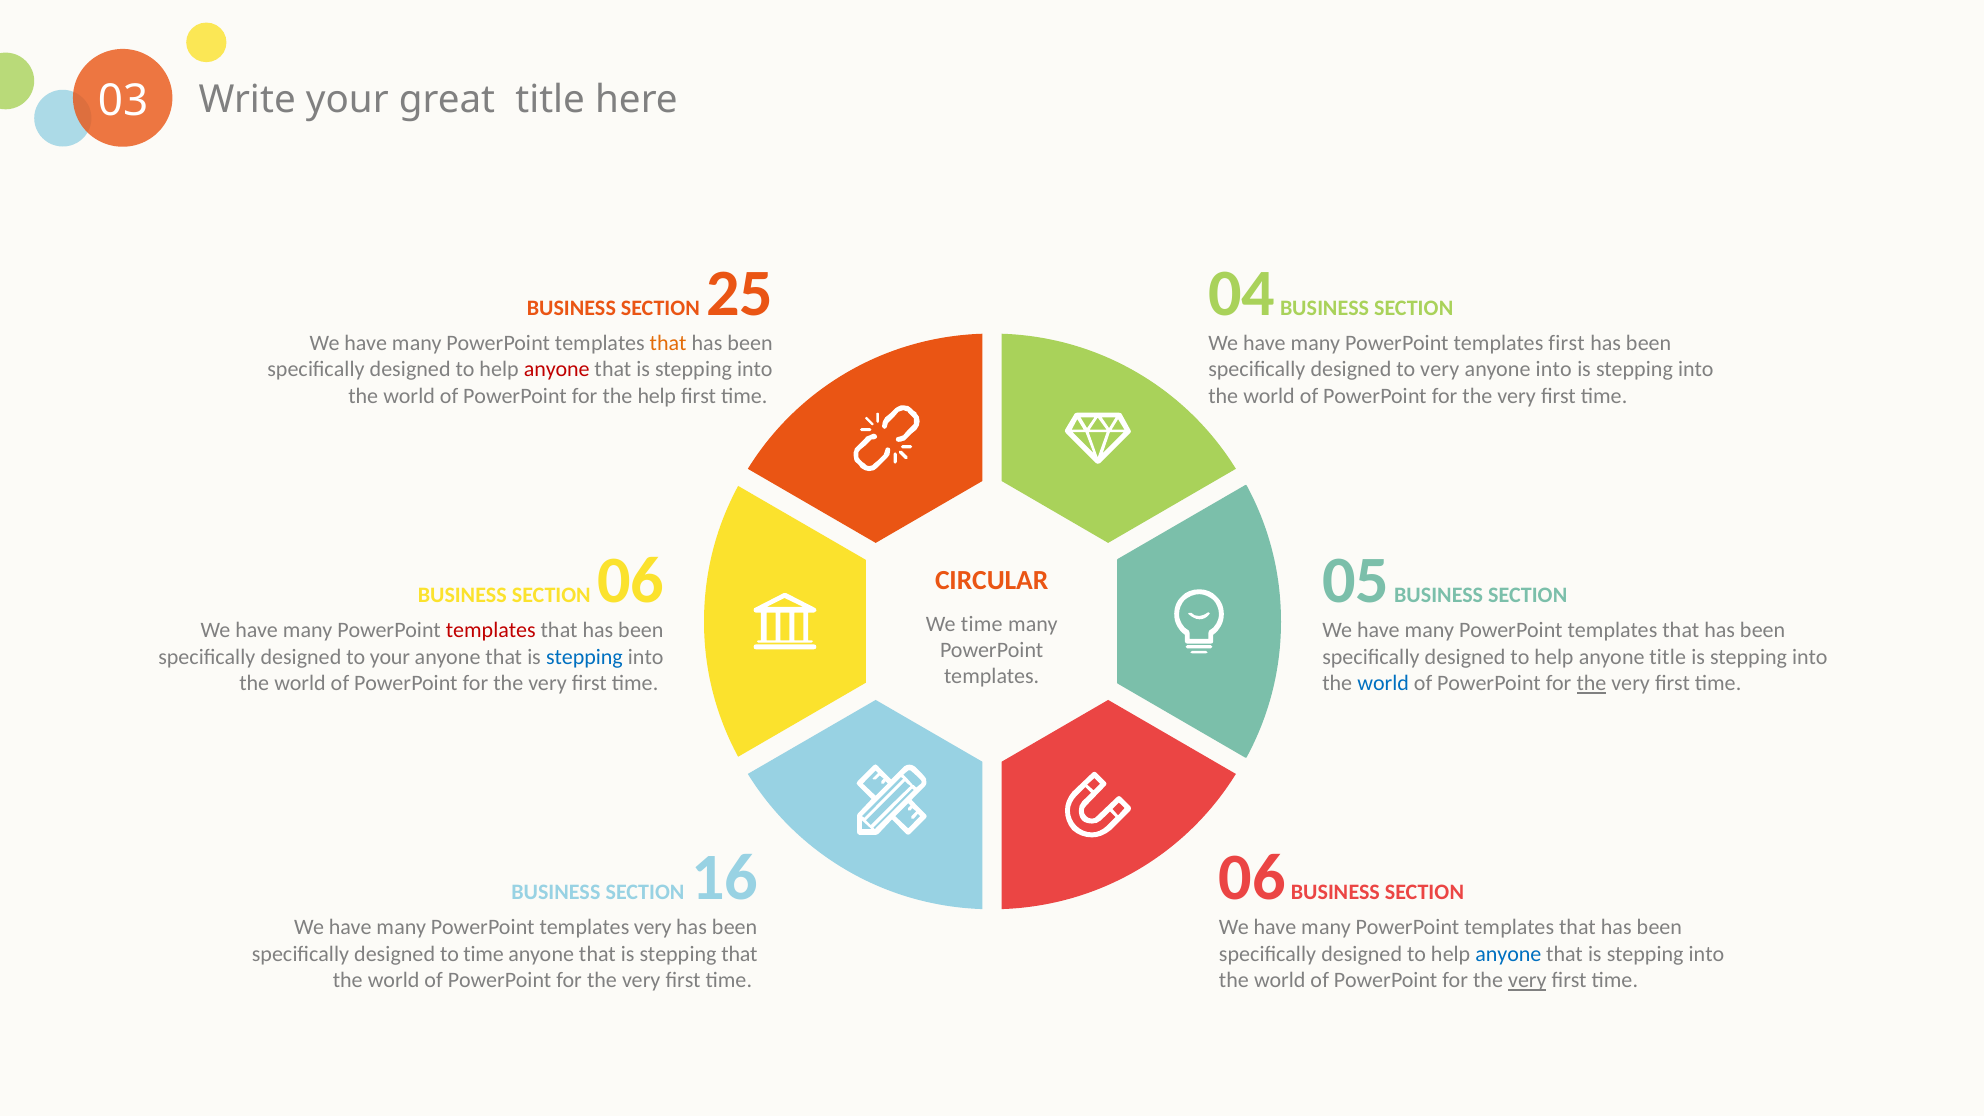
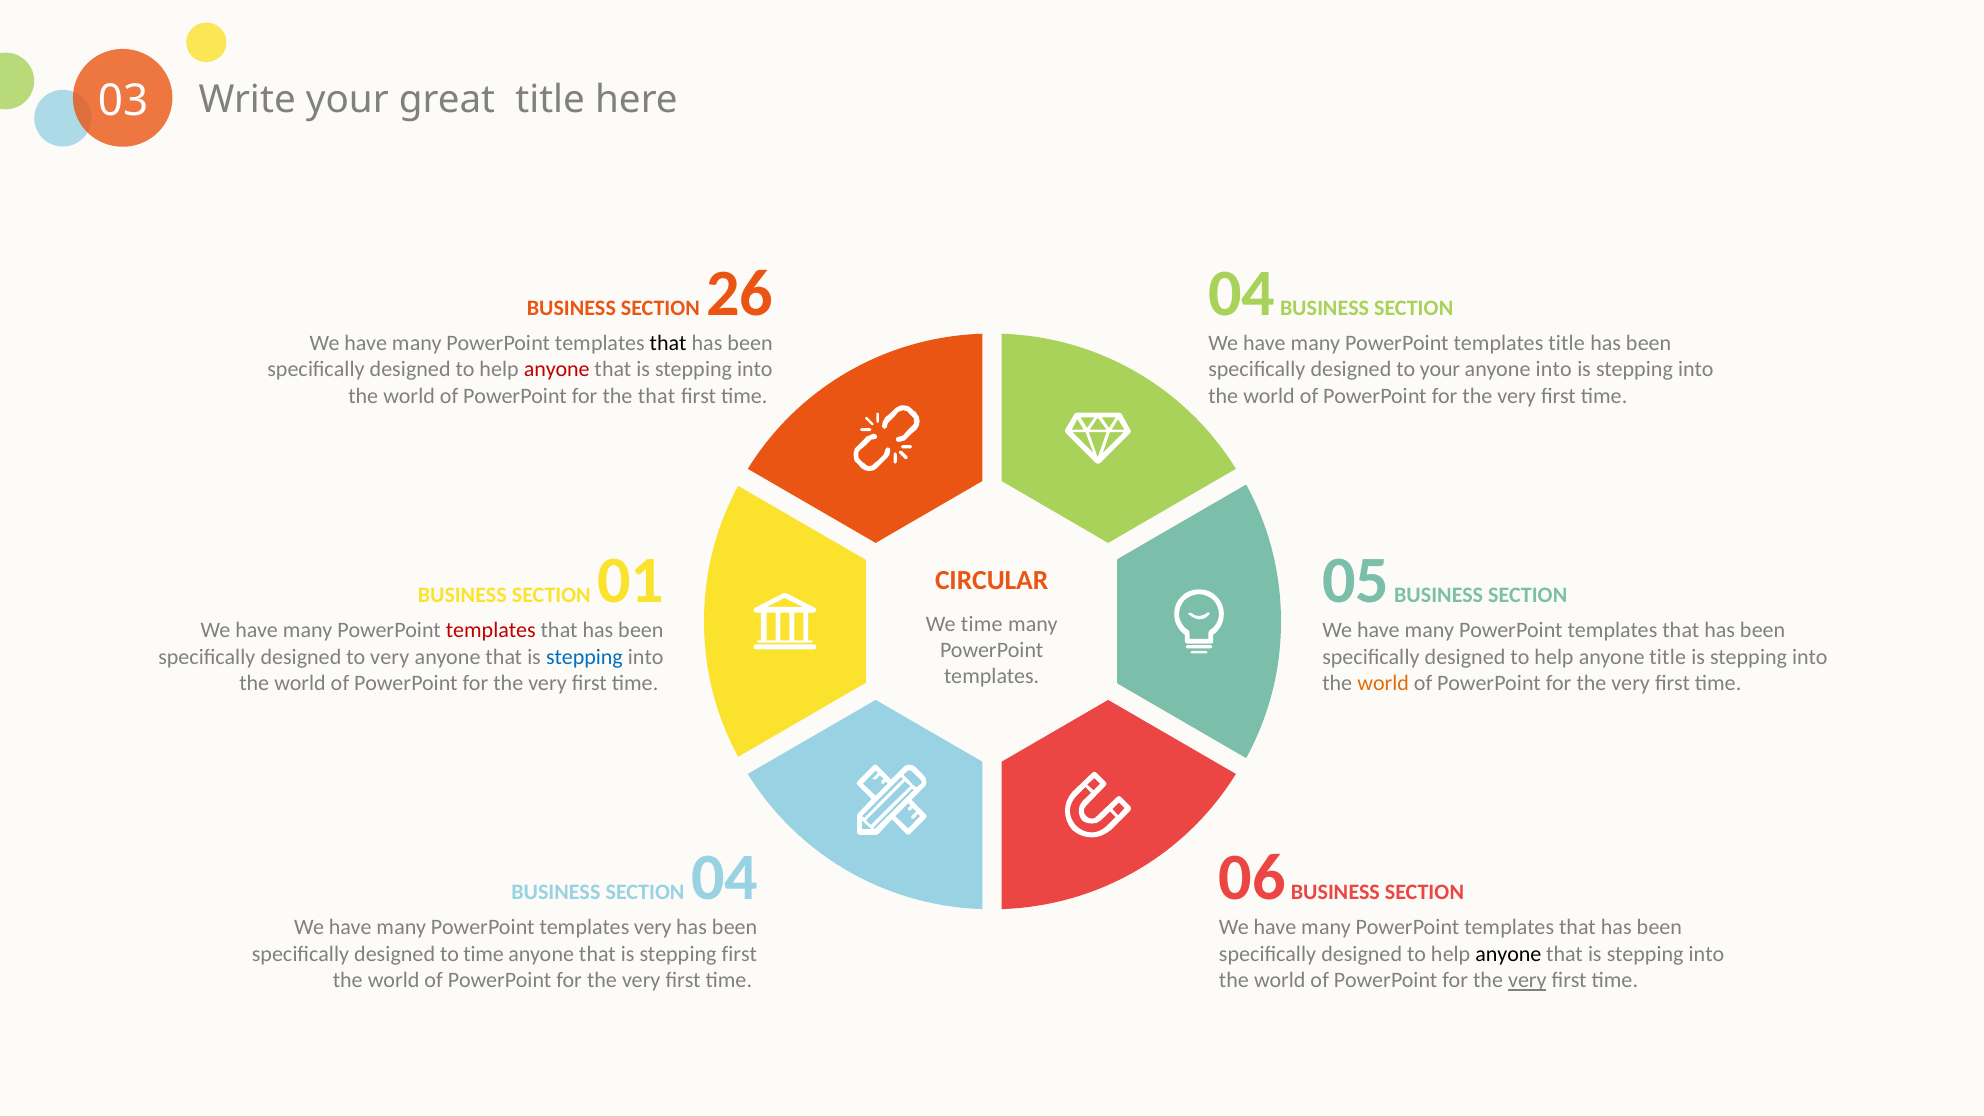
25: 25 -> 26
that at (668, 343) colour: orange -> black
templates first: first -> title
to very: very -> your
the help: help -> that
SECTION 06: 06 -> 01
to your: your -> very
world at (1383, 683) colour: blue -> orange
the at (1591, 683) underline: present -> none
SECTION 16: 16 -> 04
stepping that: that -> first
anyone at (1508, 954) colour: blue -> black
